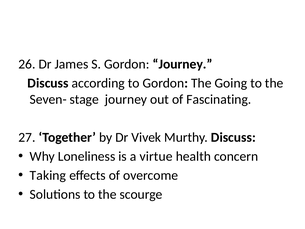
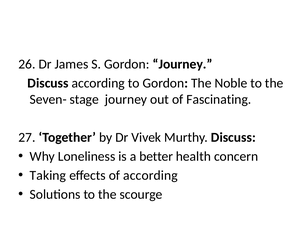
Going: Going -> Noble
virtue: virtue -> better
of overcome: overcome -> according
